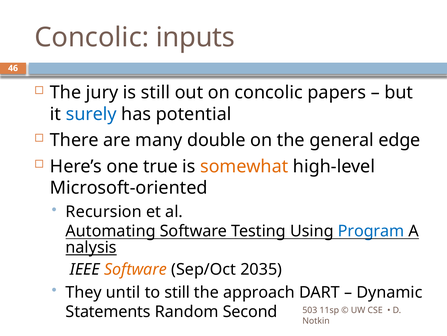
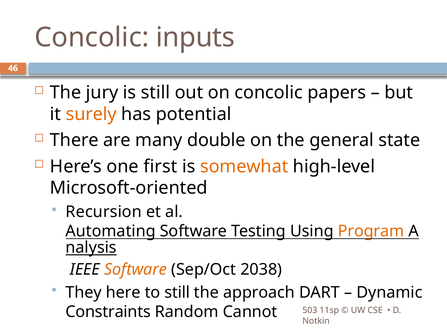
surely colour: blue -> orange
edge: edge -> state
true: true -> first
Program colour: blue -> orange
2035: 2035 -> 2038
until: until -> here
Statements: Statements -> Constraints
Second: Second -> Cannot
